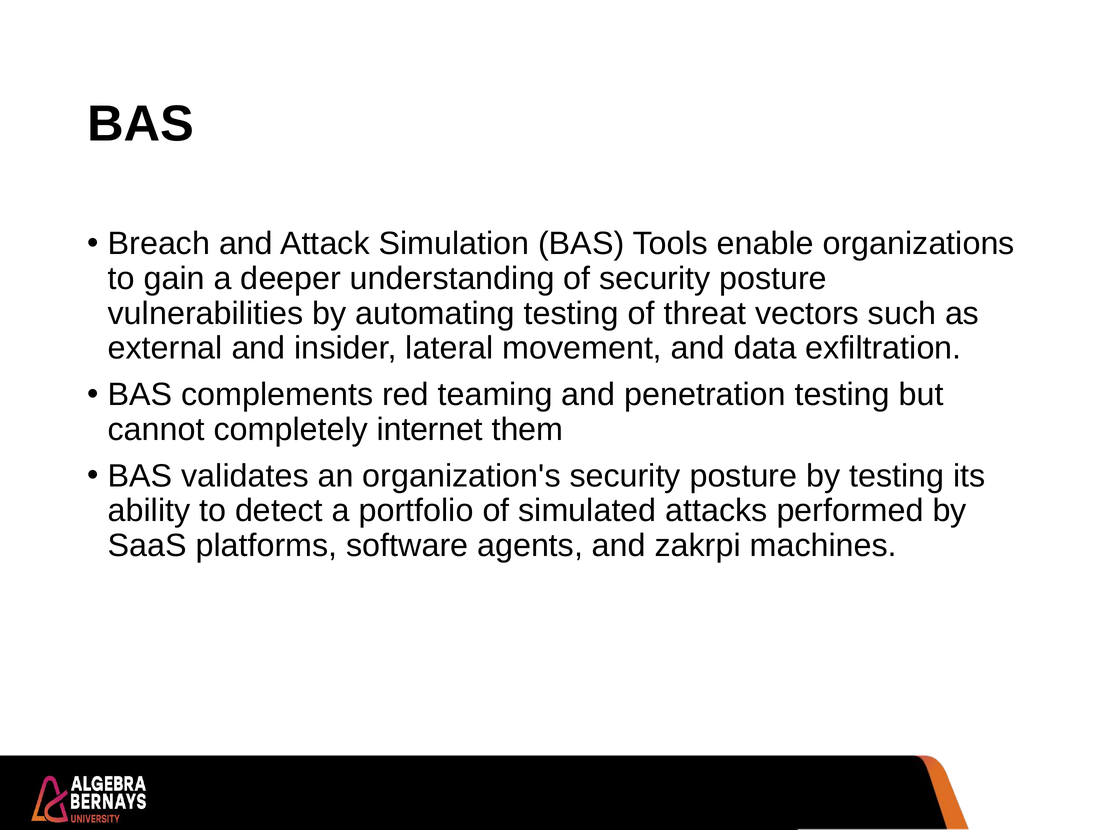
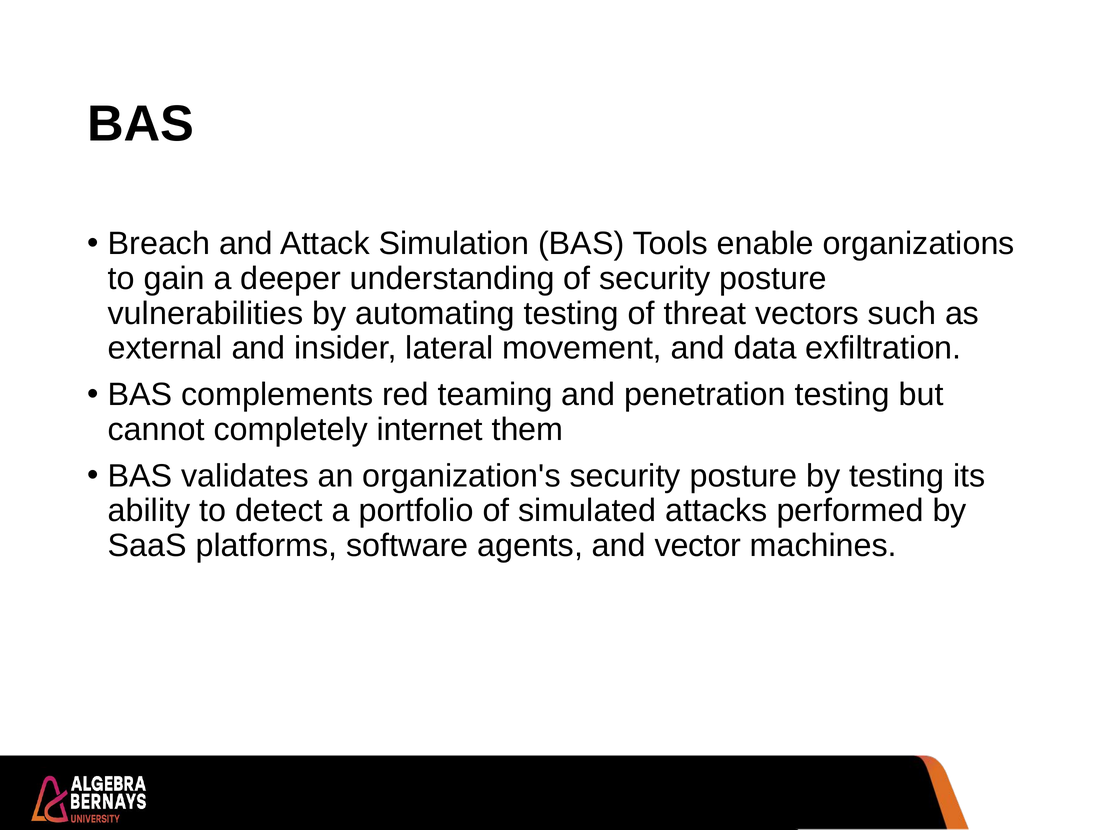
zakrpi: zakrpi -> vector
